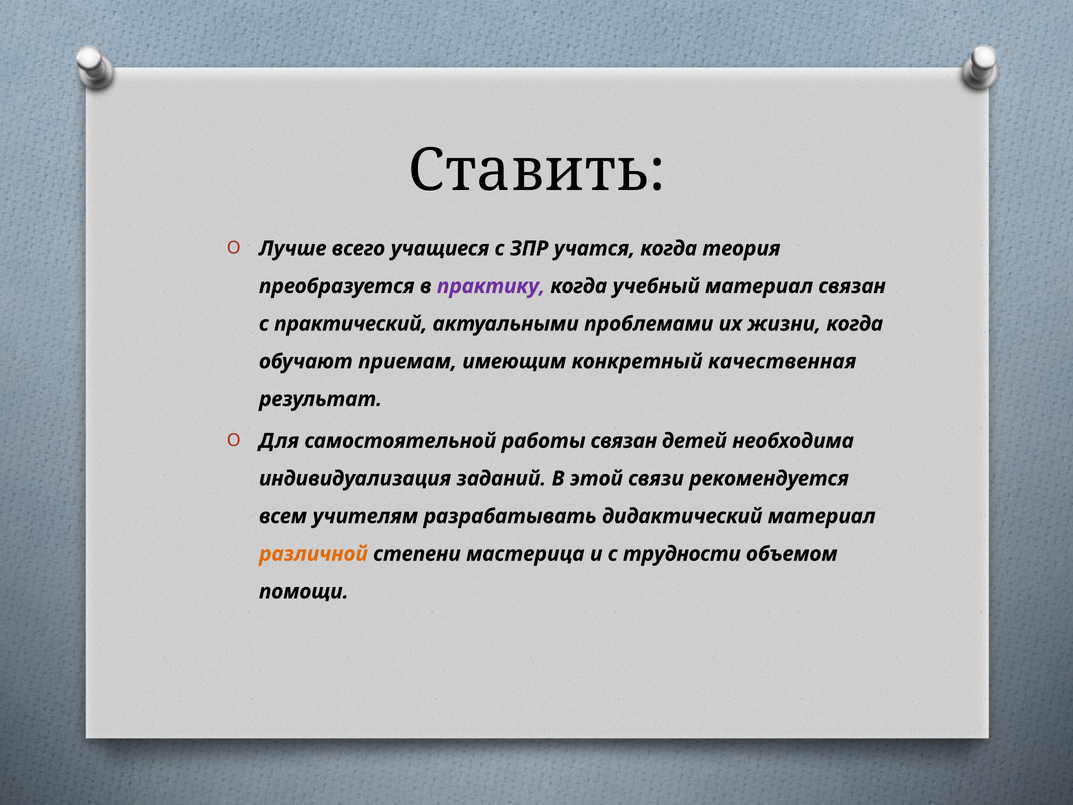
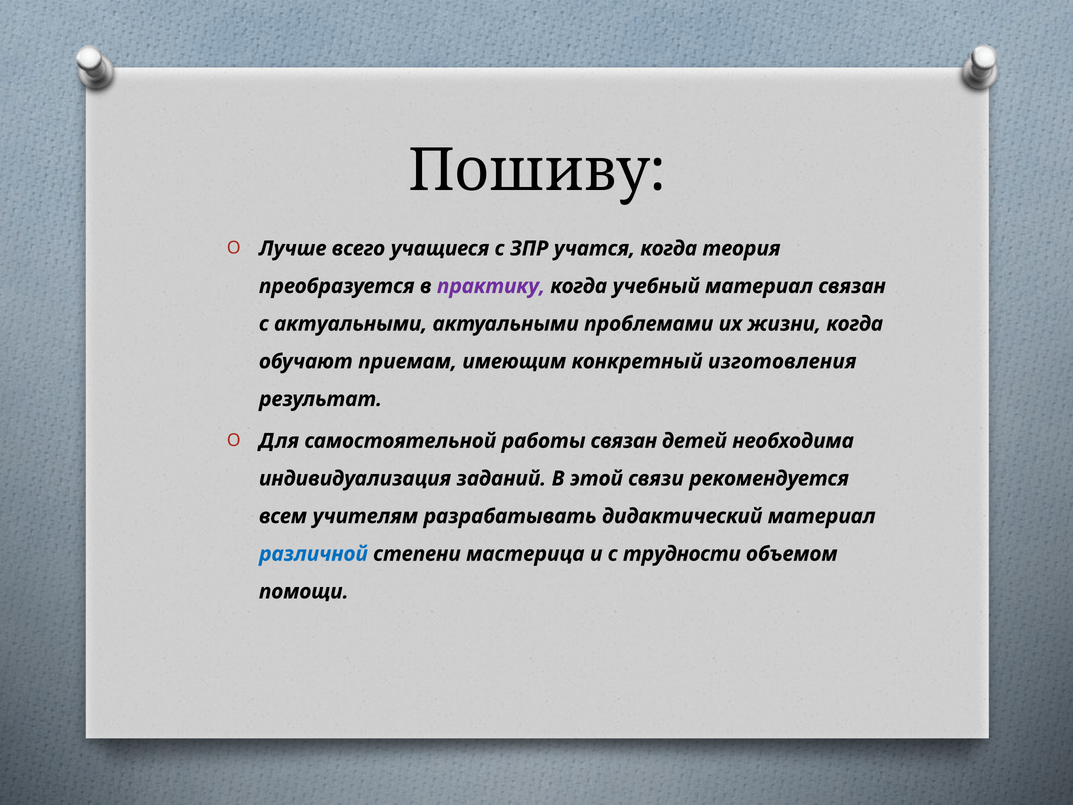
Ставить: Ставить -> Пошиву
с практический: практический -> актуальными
качественная: качественная -> изготовления
различной colour: orange -> blue
